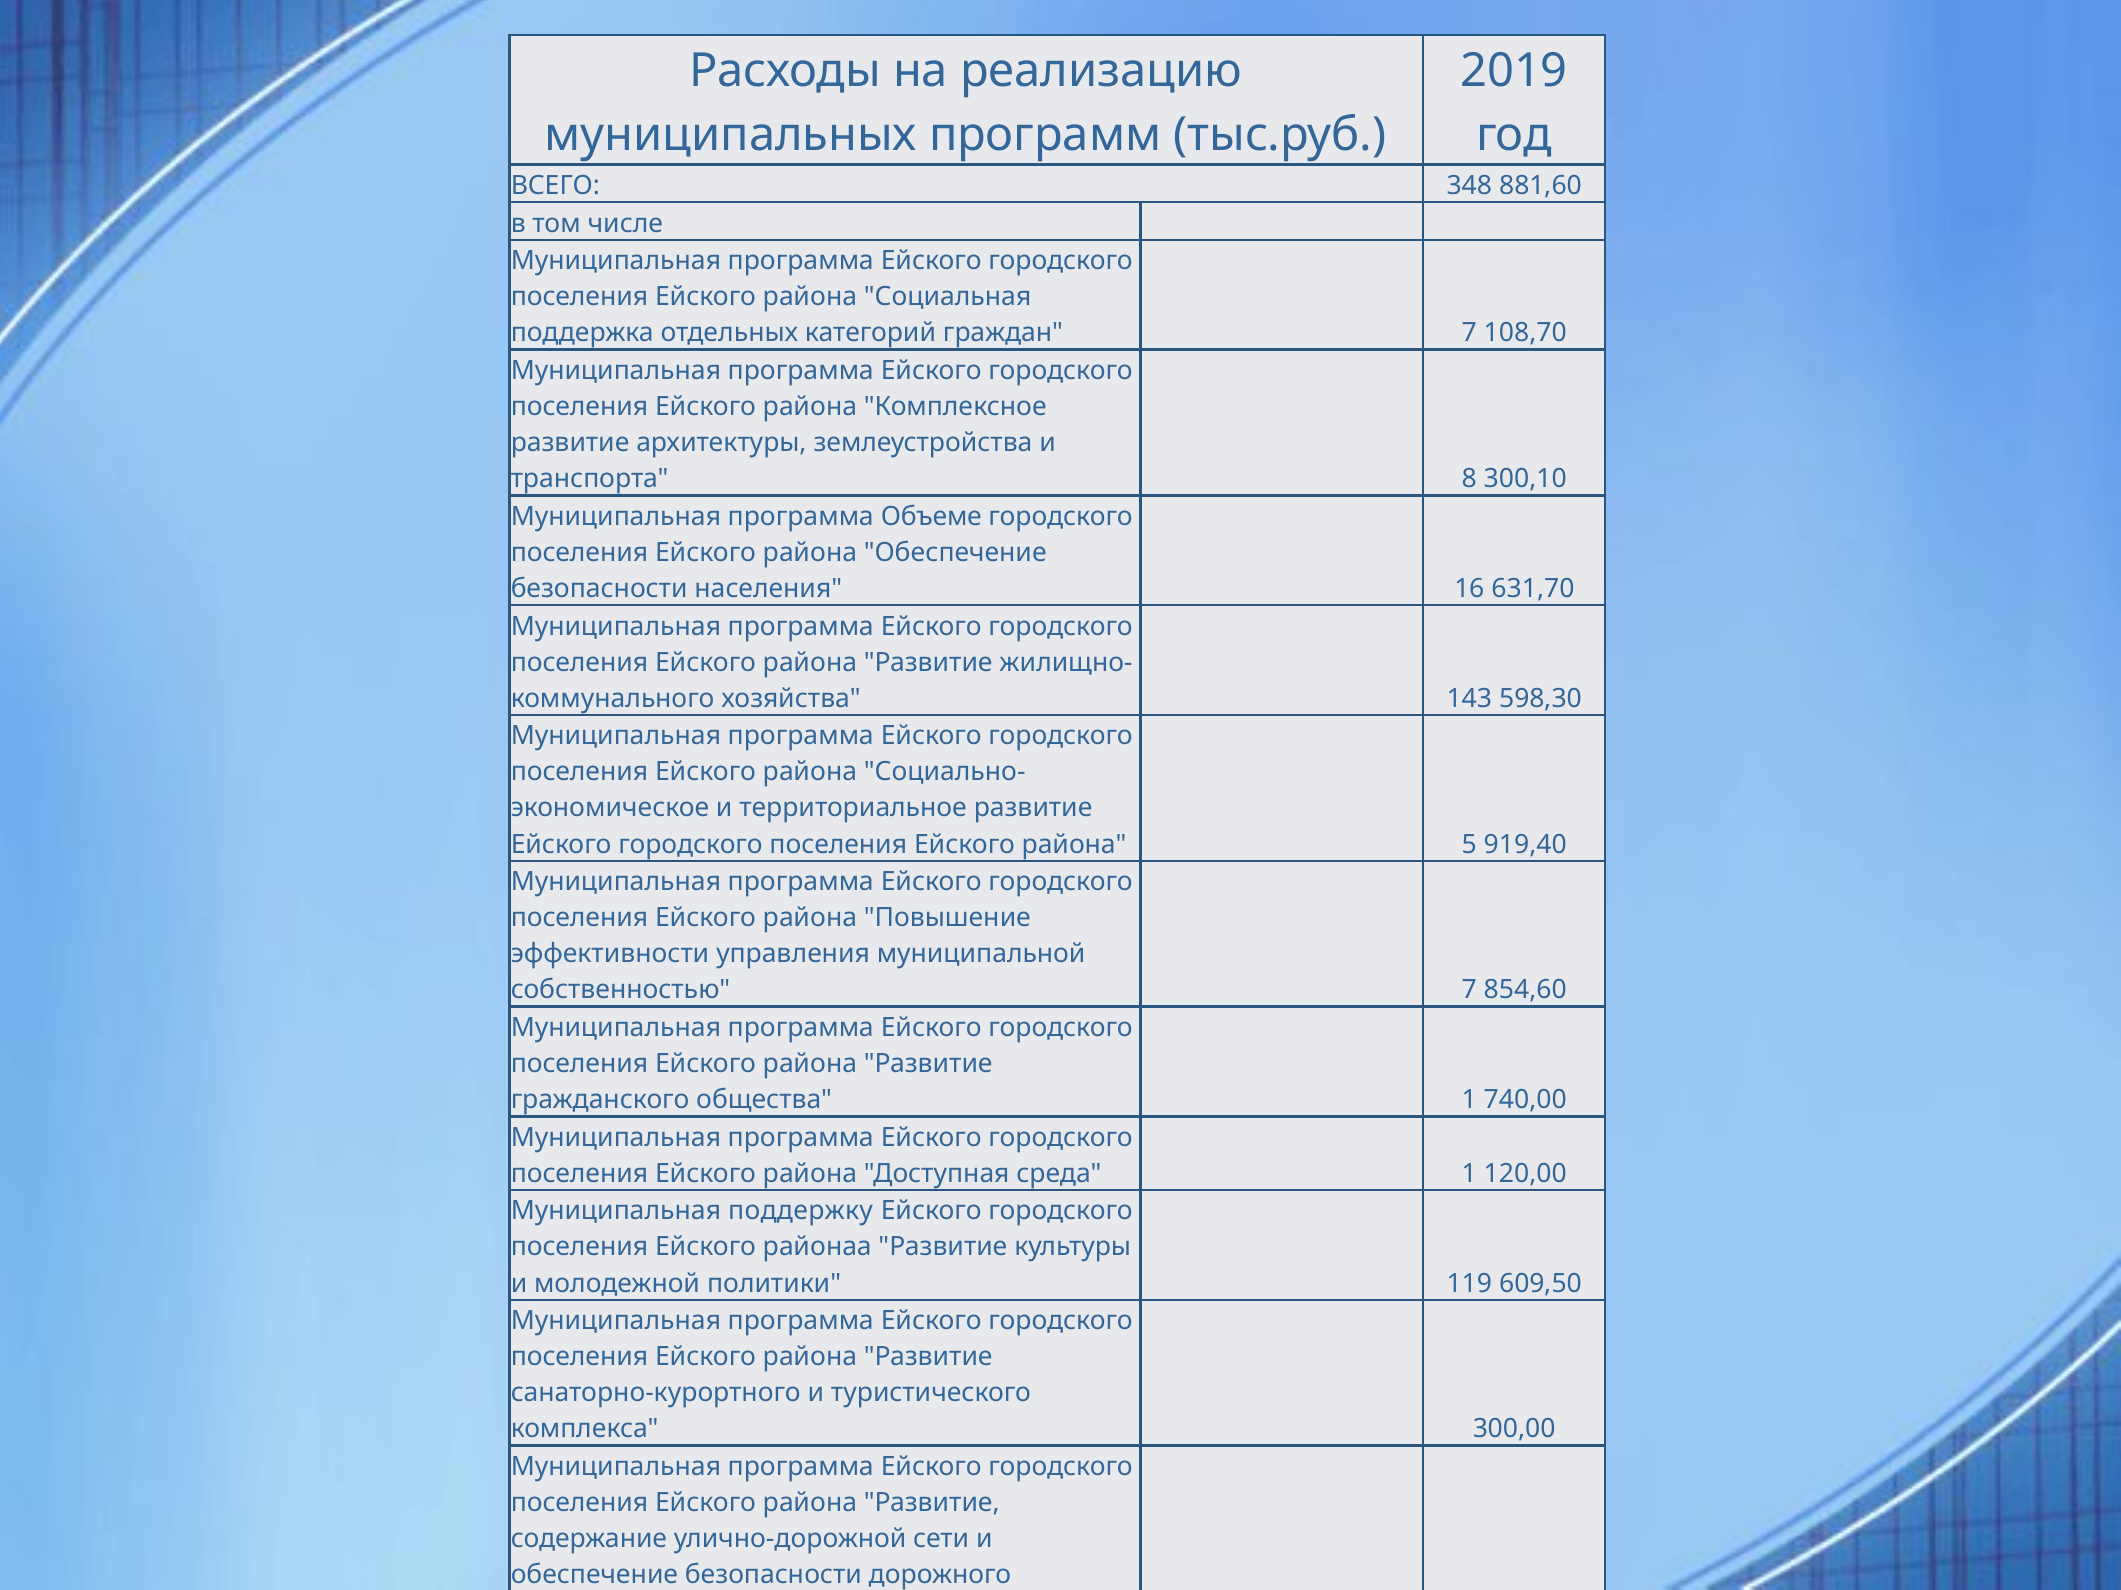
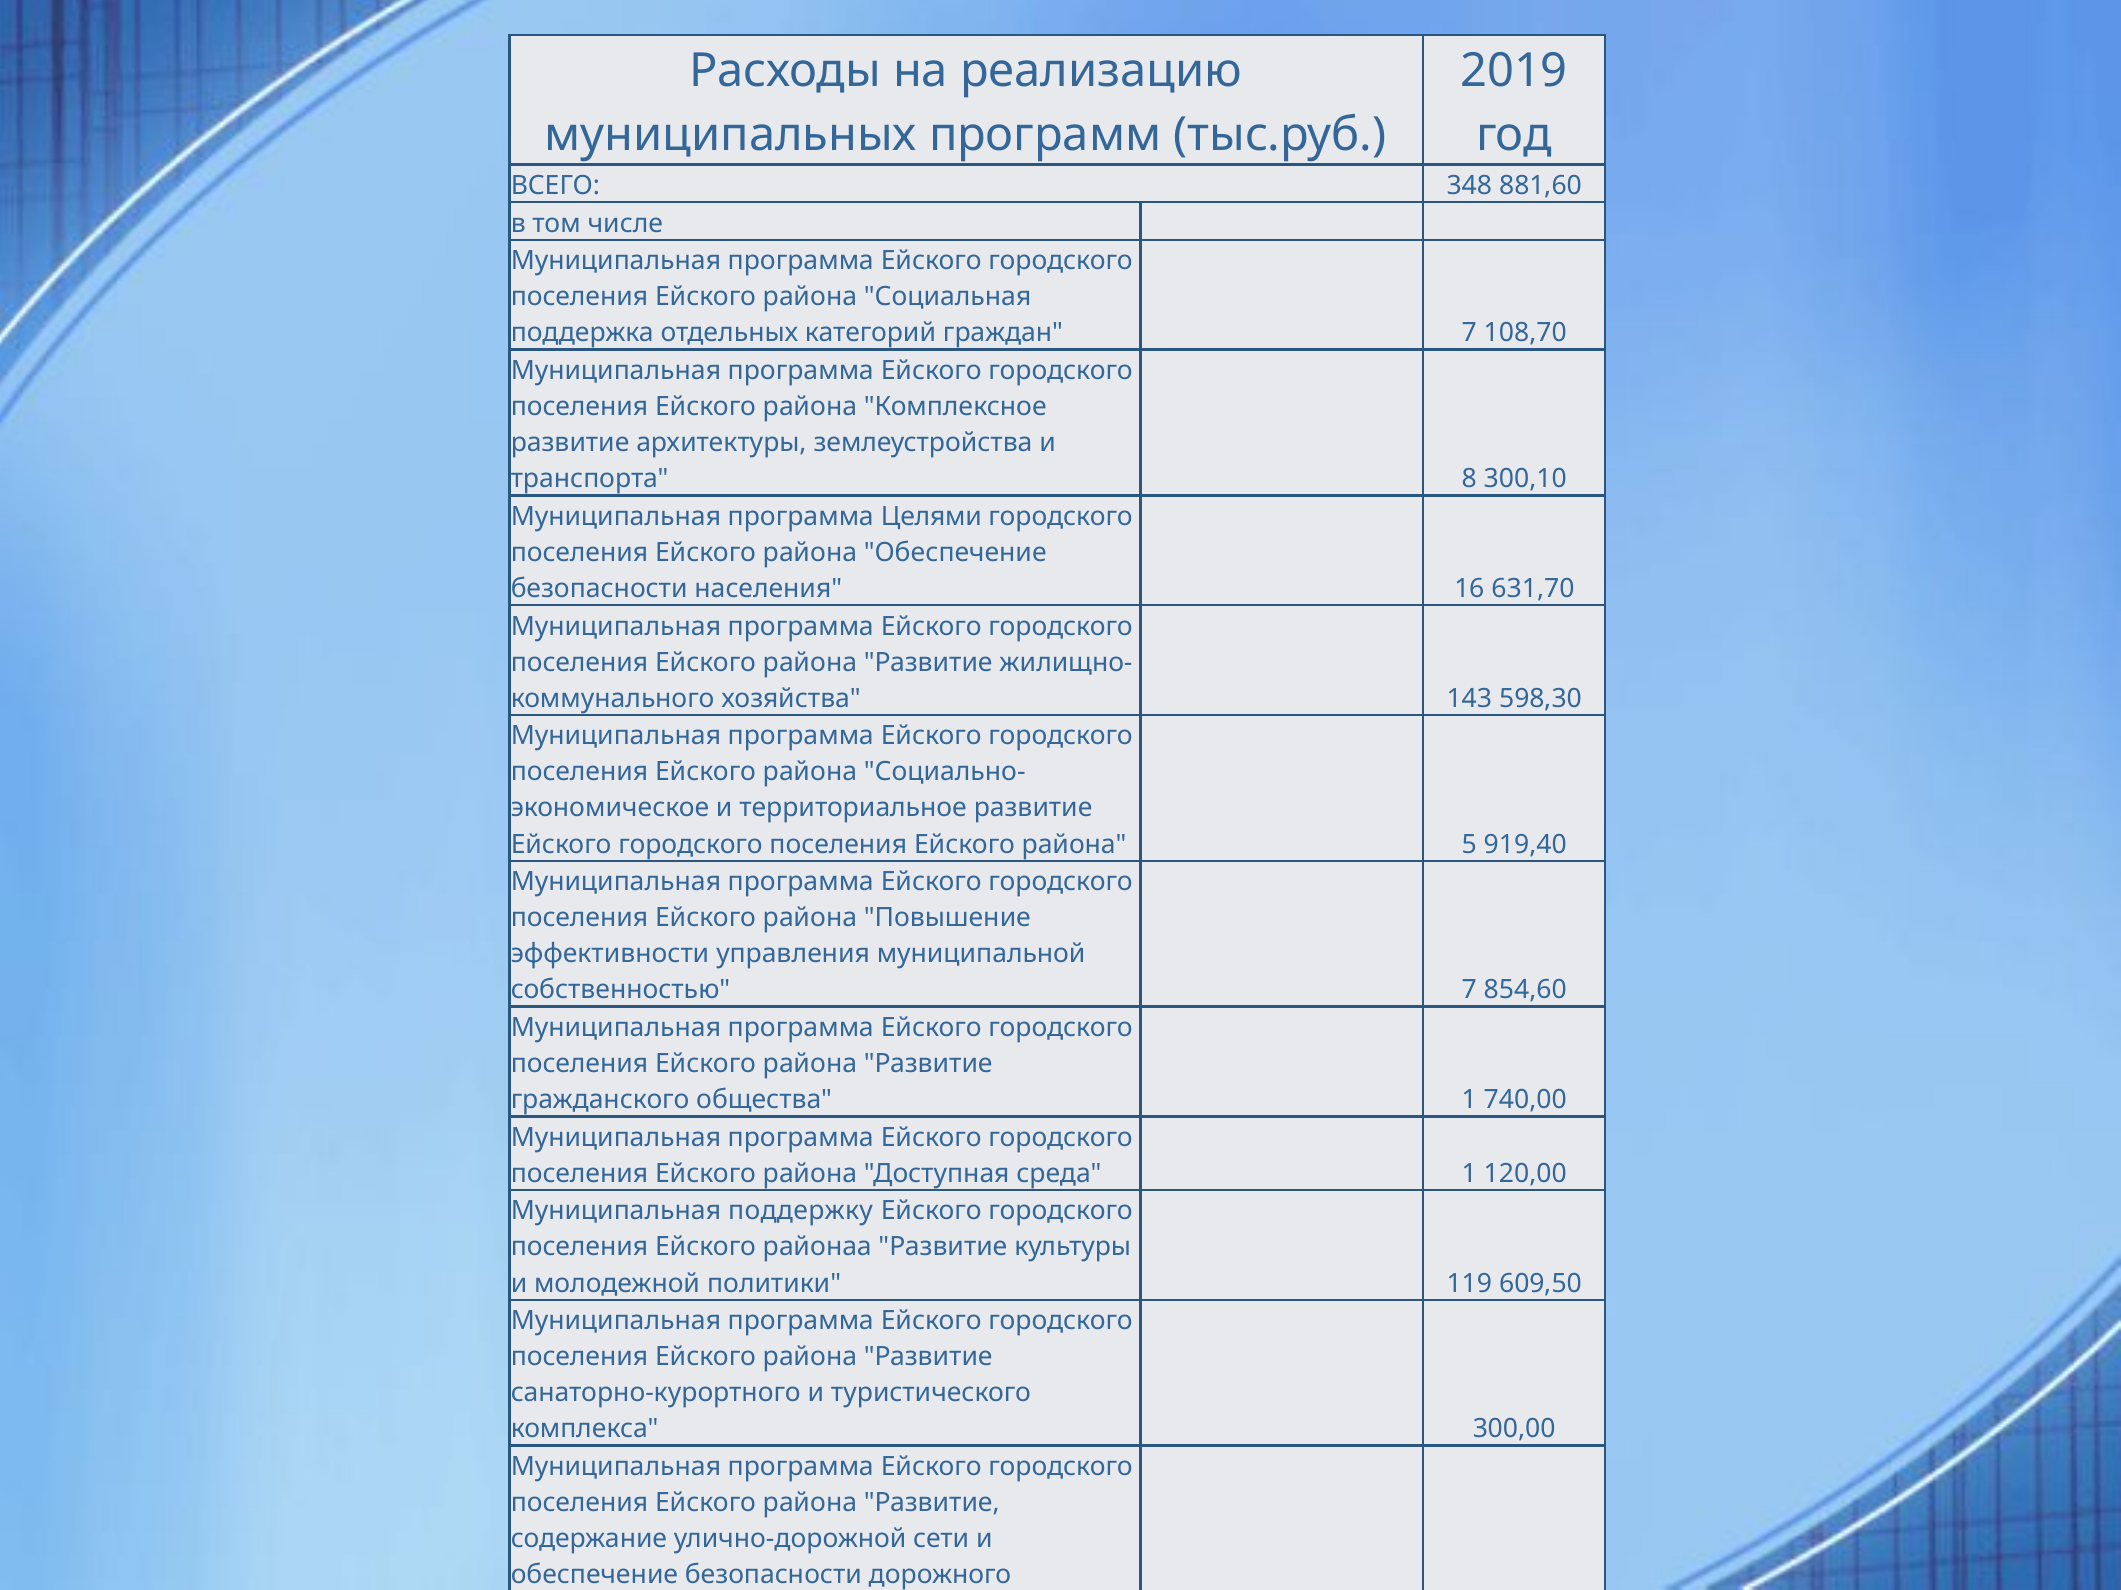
Объеме: Объеме -> Целями
